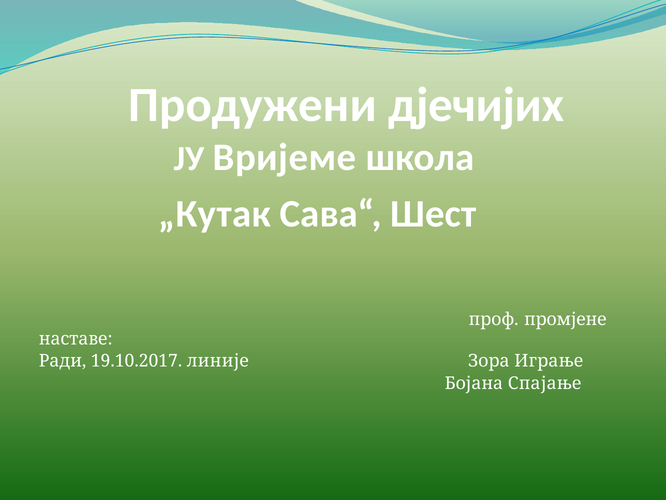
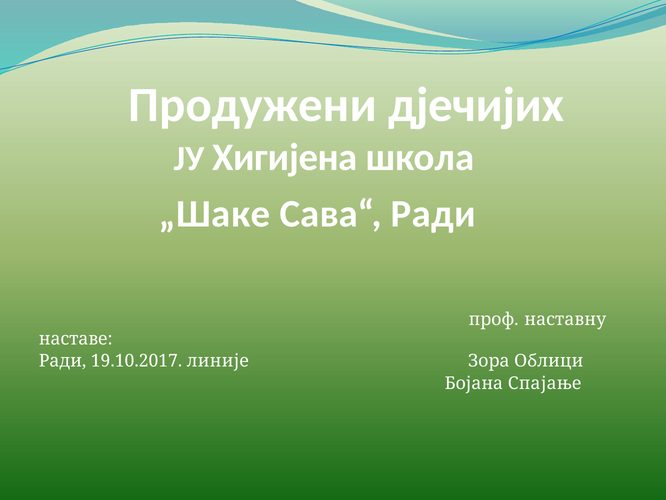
Вријеме: Вријеме -> Хигијена
„Кутак: „Кутак -> „Шаке
Сава“ Шест: Шест -> Ради
промјене: промјене -> наставну
Играње: Играње -> Облици
